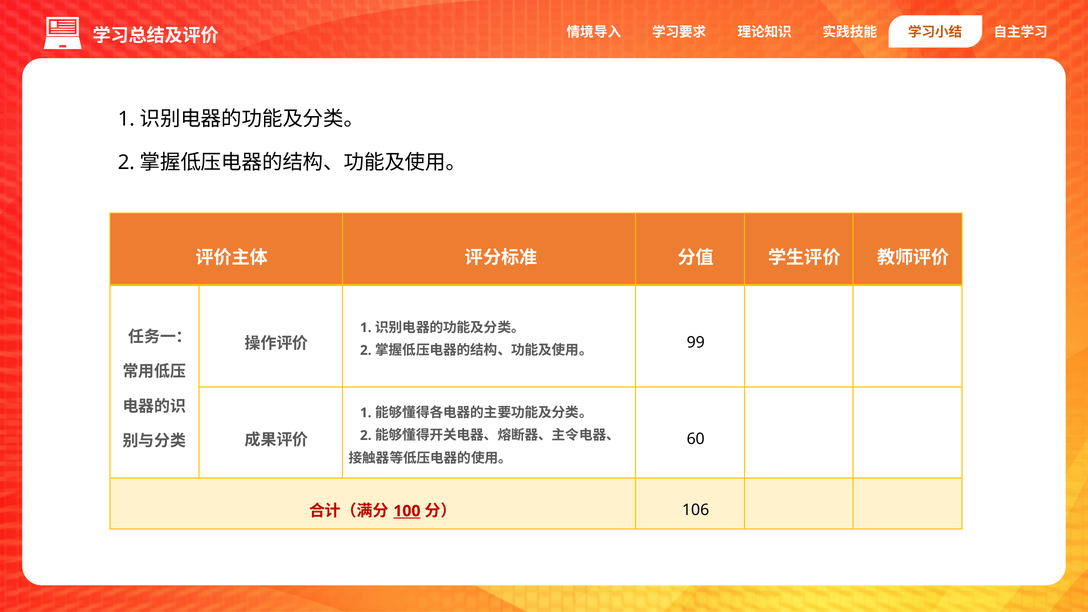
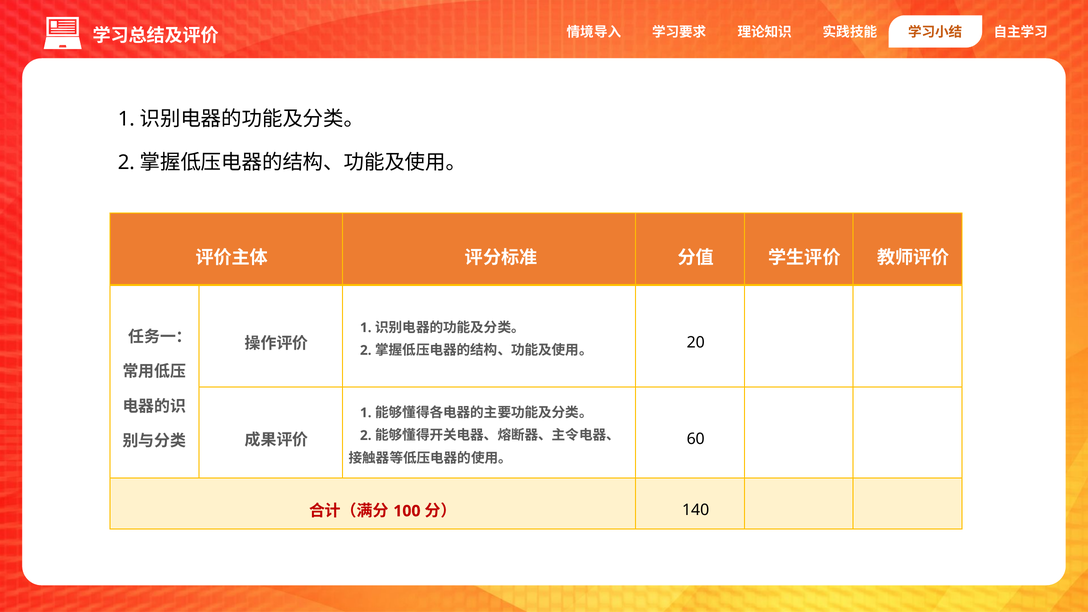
99: 99 -> 20
100 underline: present -> none
106: 106 -> 140
